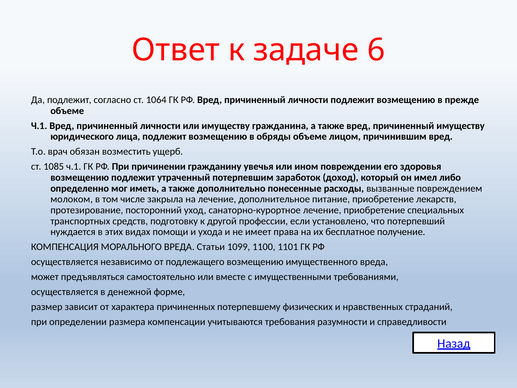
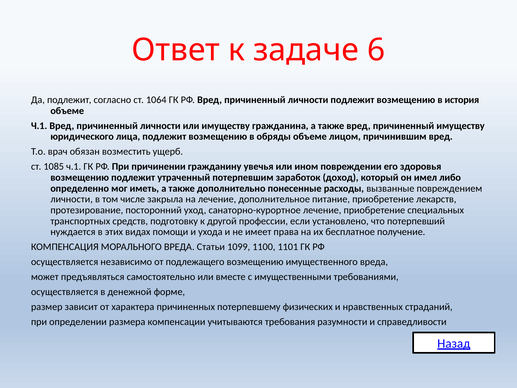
прежде: прежде -> история
молоком at (72, 199): молоком -> личности
